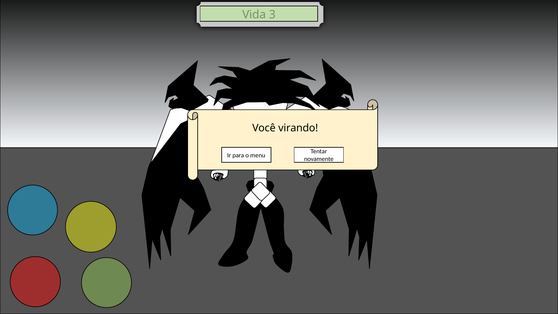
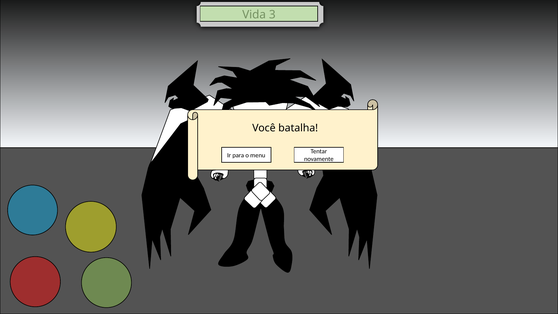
virando: virando -> batalha
